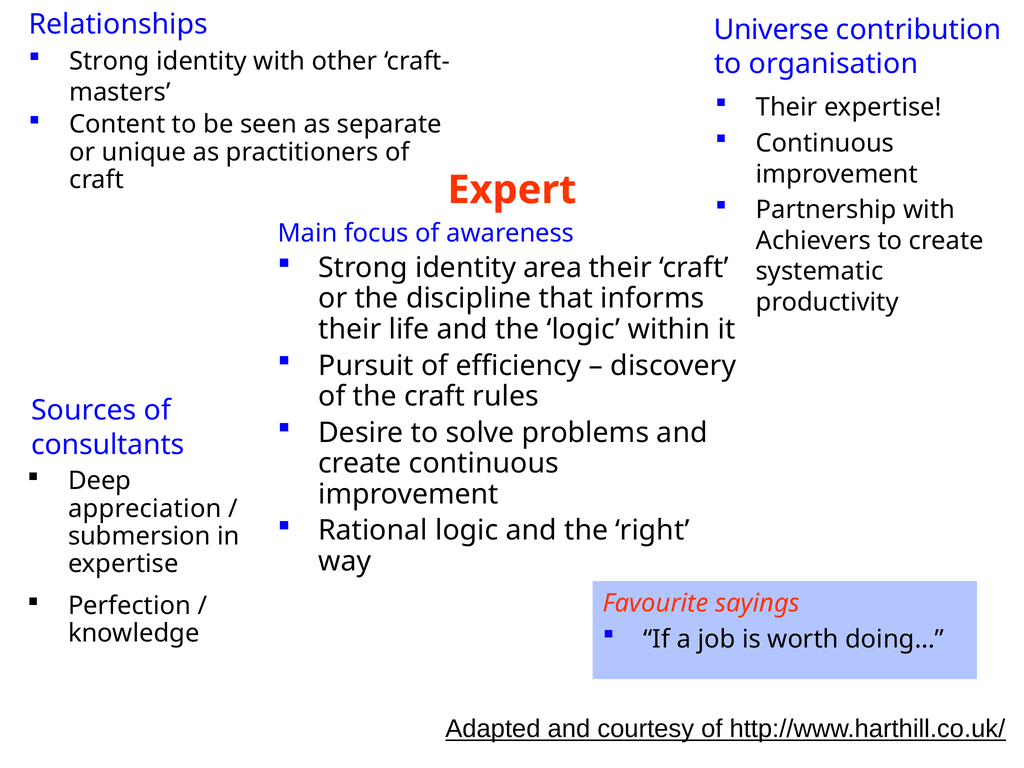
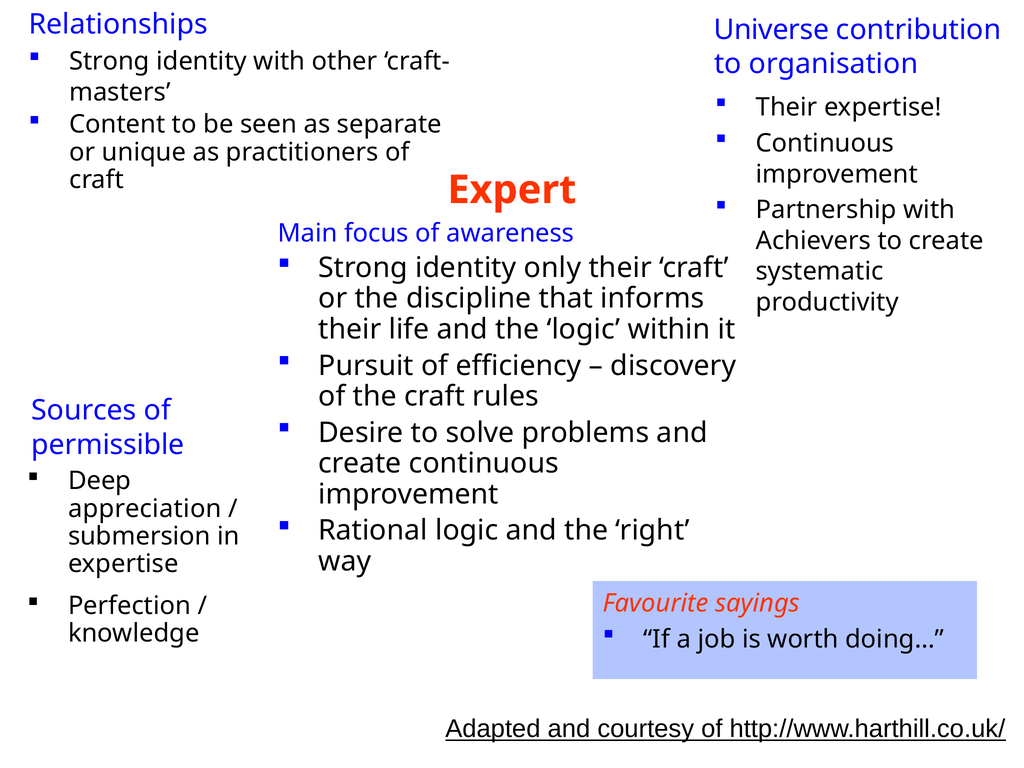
area: area -> only
consultants: consultants -> permissible
